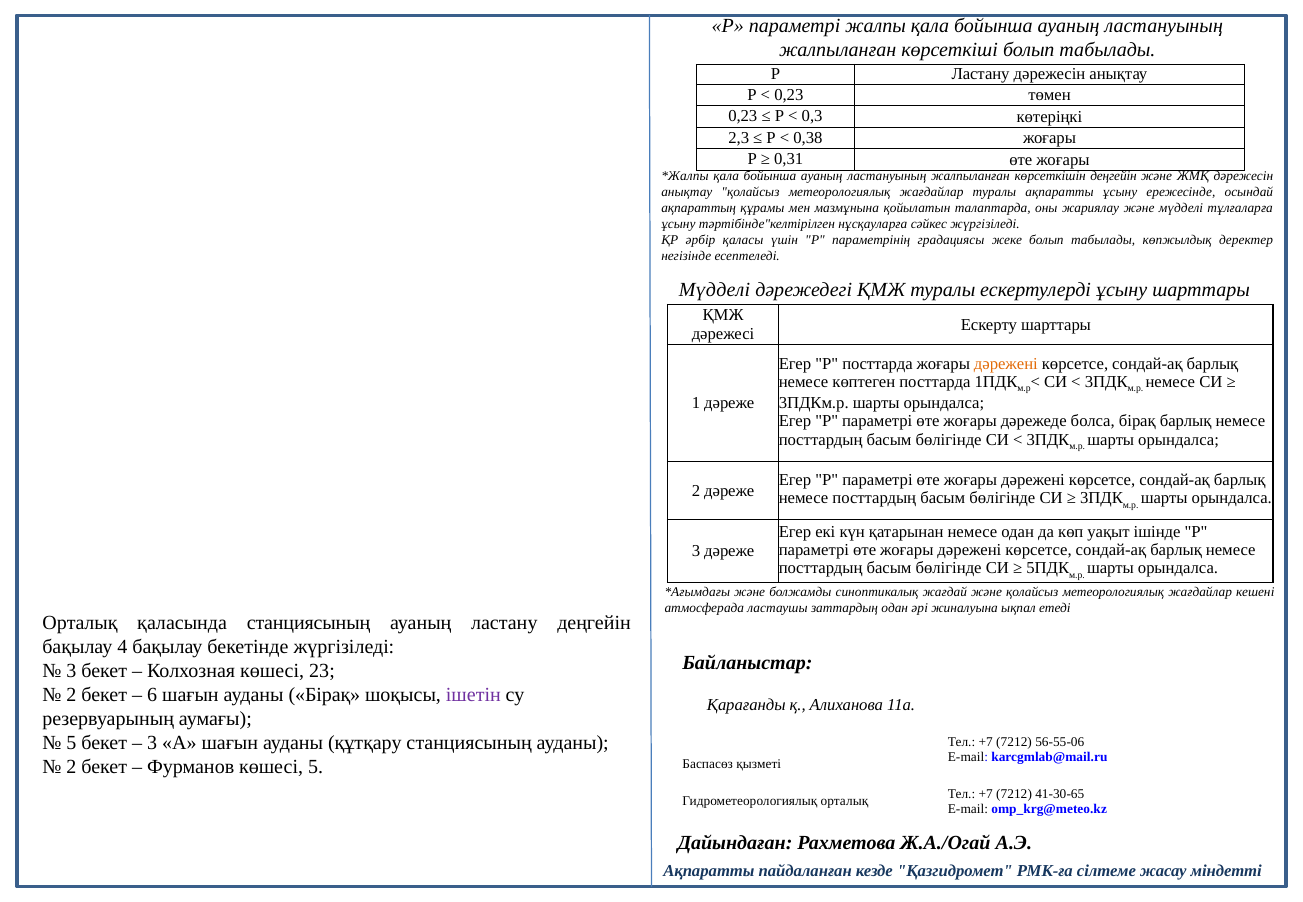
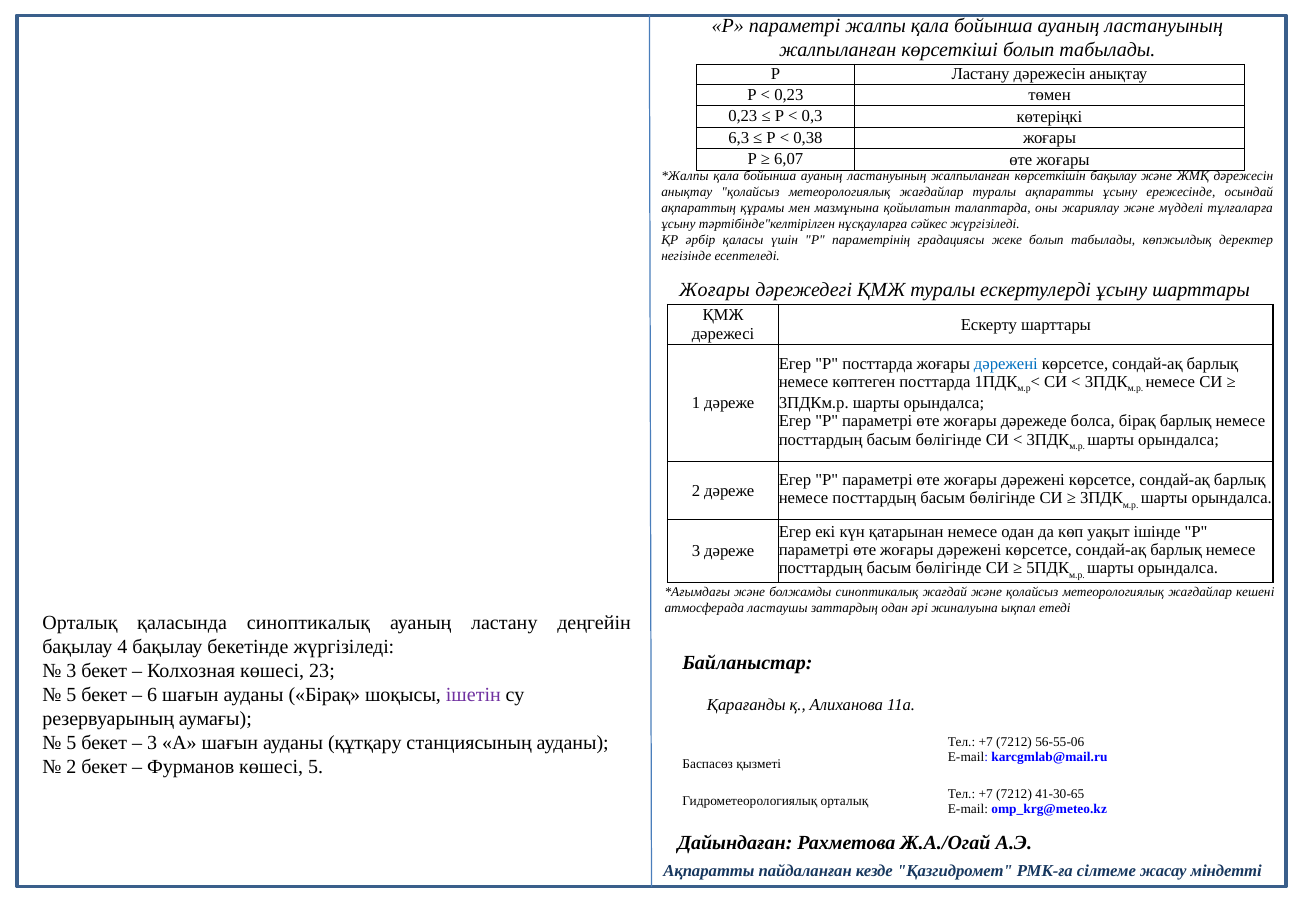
2,3: 2,3 -> 6,3
0,31: 0,31 -> 6,07
көрсеткішін деңгейін: деңгейін -> бақылау
Мүдделі at (715, 290): Мүдделі -> Жоғары
дәрежені at (1006, 364) colour: orange -> blue
қаласында станциясының: станциясының -> синоптикалық
2 at (71, 695): 2 -> 5
